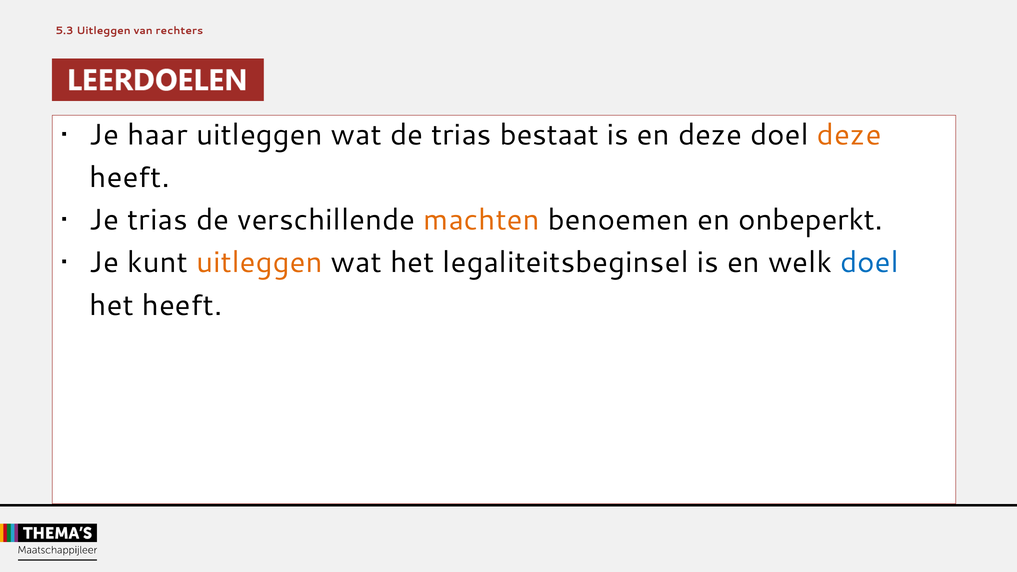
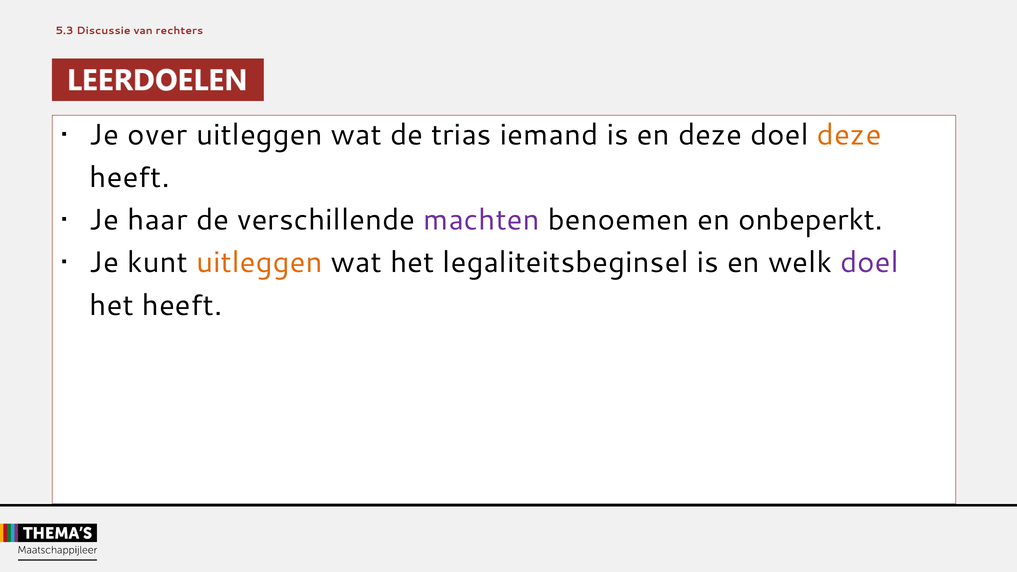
5.3 Uitleggen: Uitleggen -> Discussie
haar: haar -> over
bestaat: bestaat -> iemand
Je trias: trias -> haar
machten colour: orange -> purple
doel at (870, 263) colour: blue -> purple
